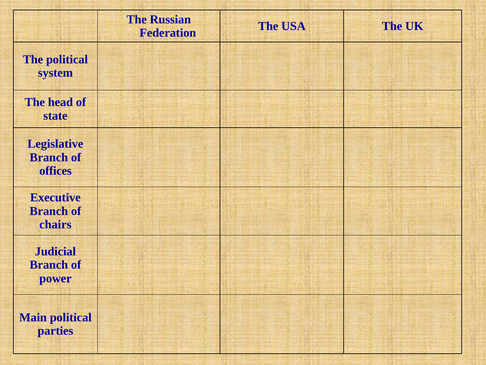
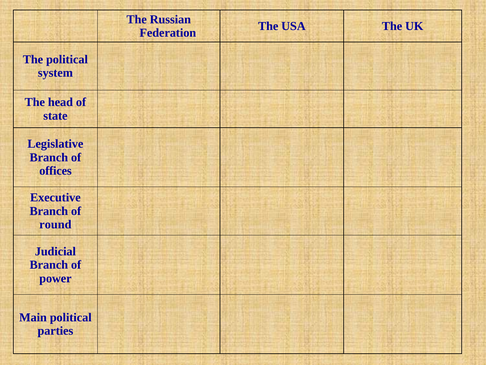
chairs: chairs -> round
